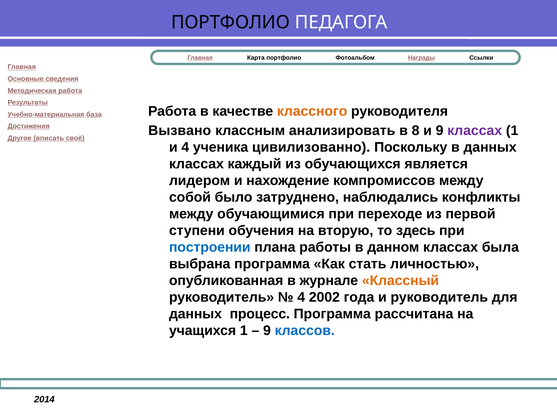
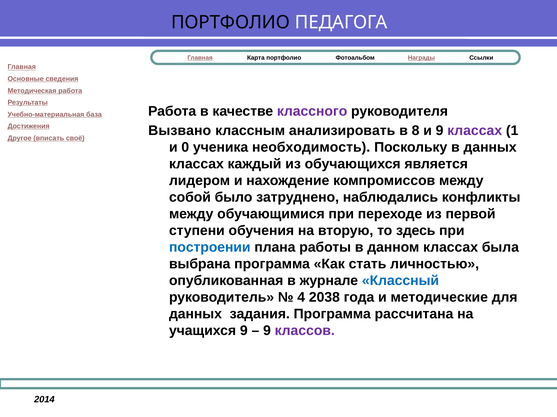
классного colour: orange -> purple
и 4: 4 -> 0
цивилизованно: цивилизованно -> необходимость
Классный colour: orange -> blue
2002: 2002 -> 2038
и руководитель: руководитель -> методические
процесс: процесс -> задания
учащихся 1: 1 -> 9
классов colour: blue -> purple
